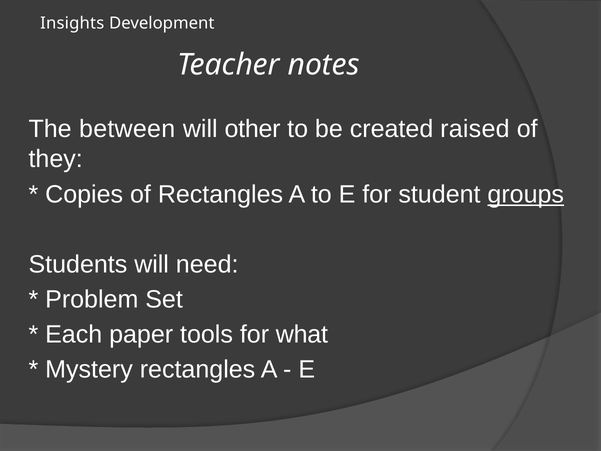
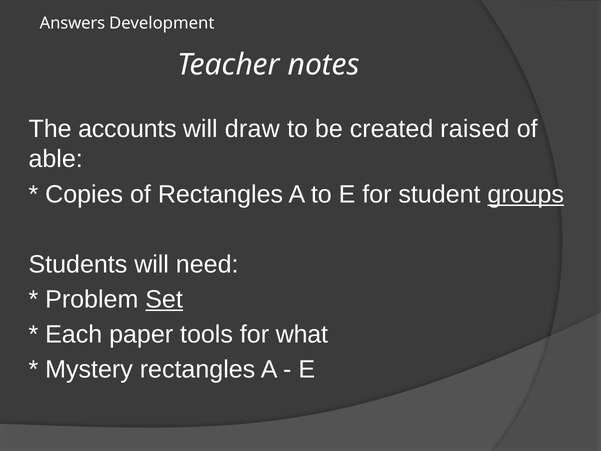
Insights: Insights -> Answers
between: between -> accounts
other: other -> draw
they: they -> able
Set underline: none -> present
